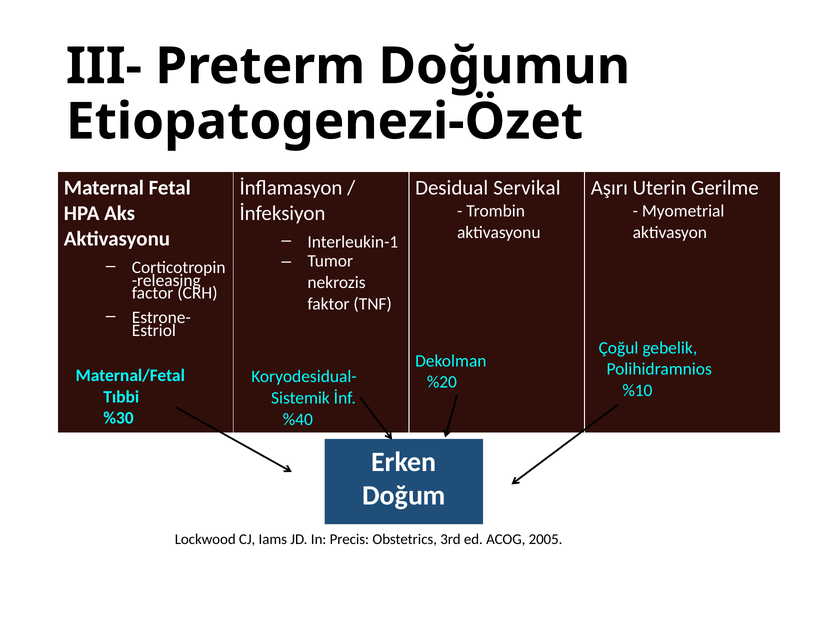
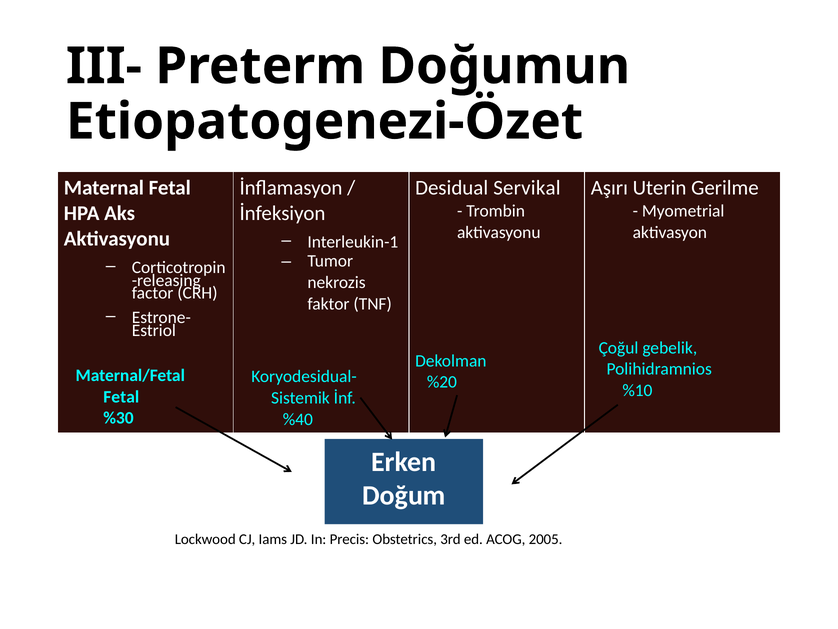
Tıbbi at (121, 396): Tıbbi -> Fetal
